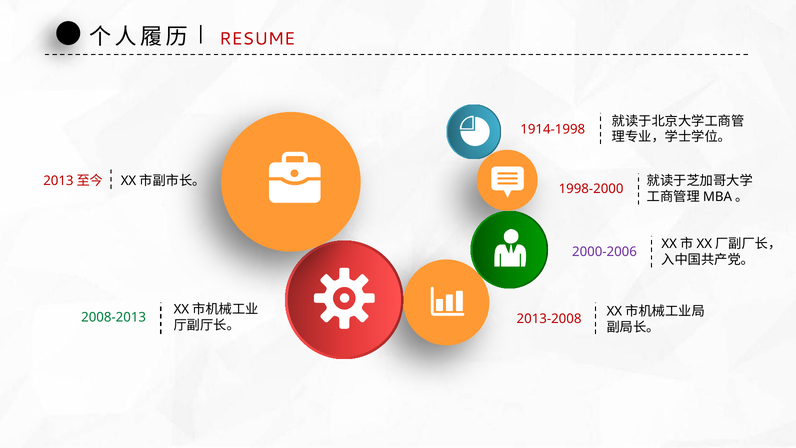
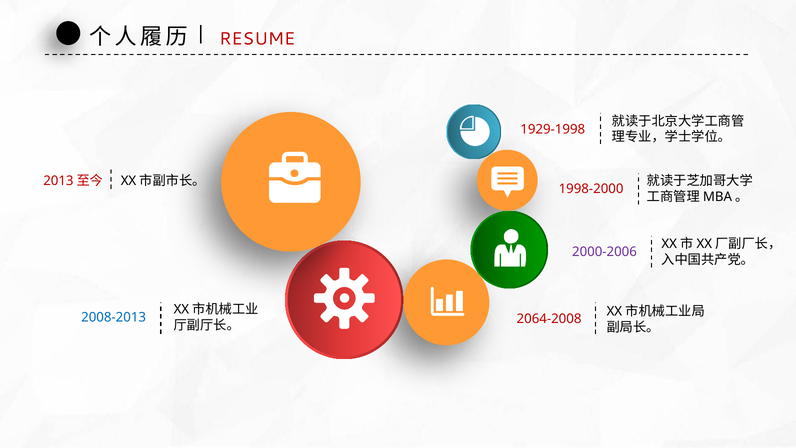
1914-1998: 1914-1998 -> 1929-1998
2008-2013 colour: green -> blue
2013-2008: 2013-2008 -> 2064-2008
